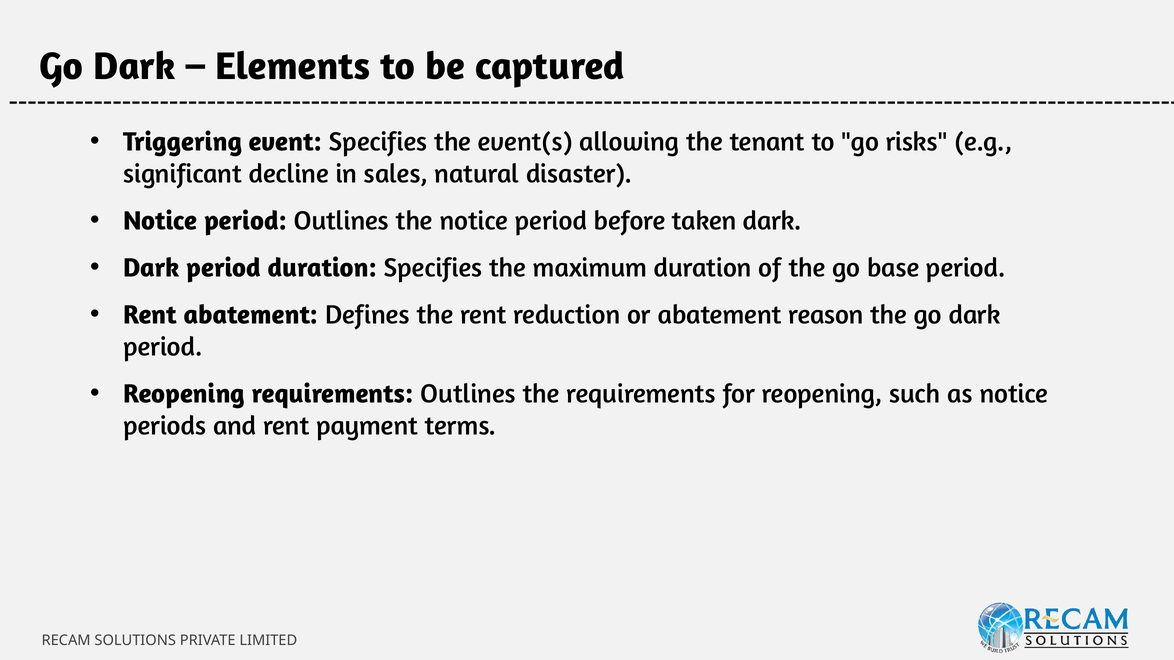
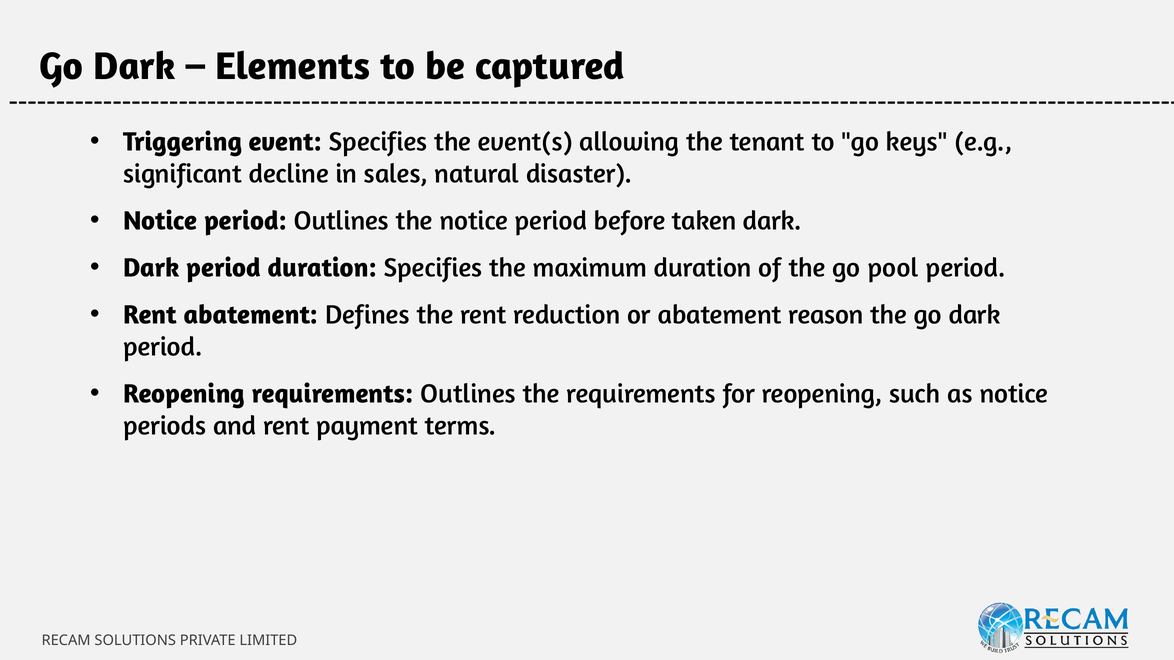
risks: risks -> keys
base: base -> pool
